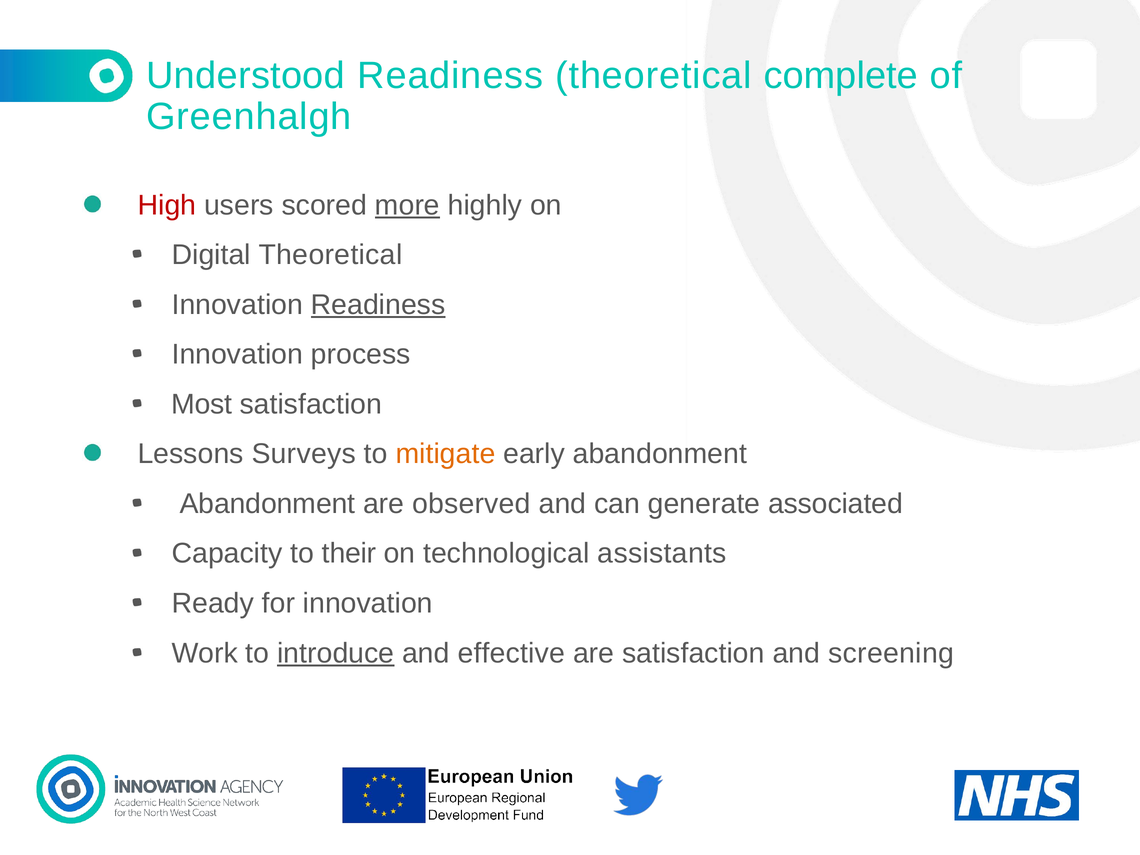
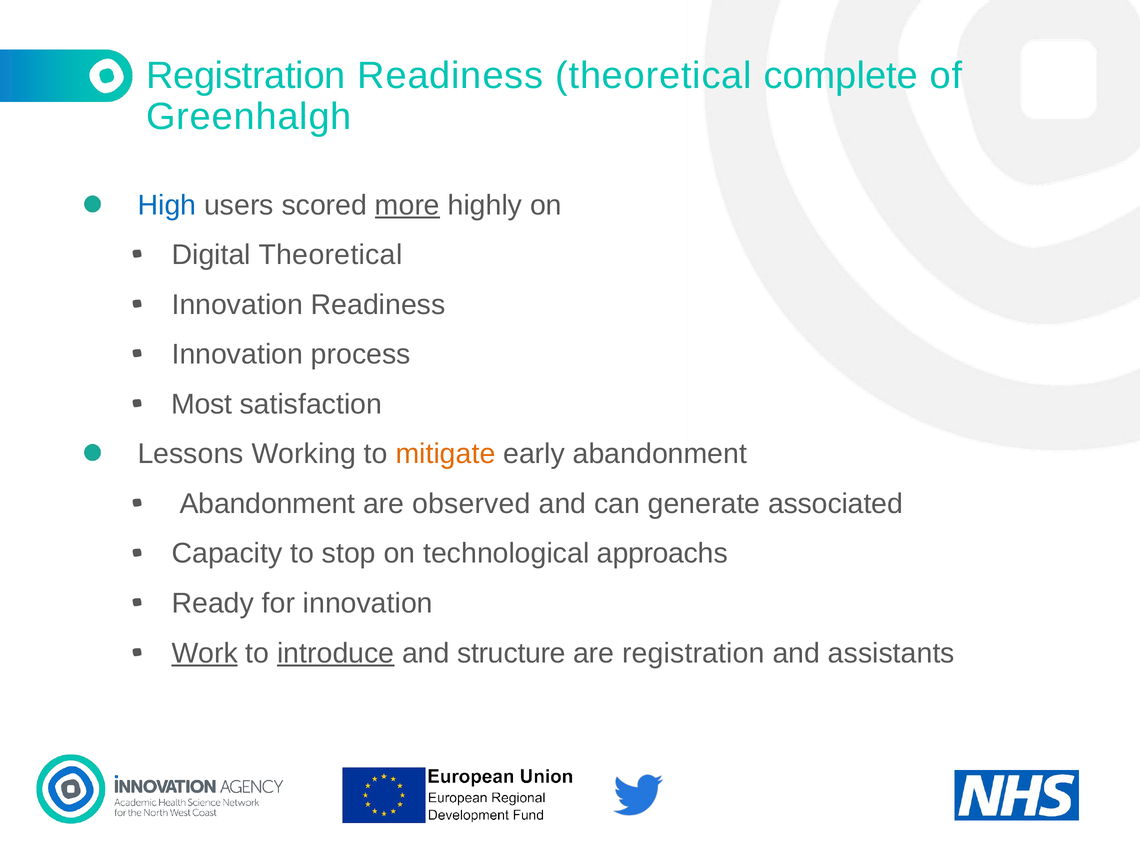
Understood at (246, 76): Understood -> Registration
High colour: red -> blue
Readiness at (378, 305) underline: present -> none
Surveys: Surveys -> Working
their: their -> stop
assistants: assistants -> approachs
Work underline: none -> present
effective: effective -> structure
are satisfaction: satisfaction -> registration
screening: screening -> assistants
